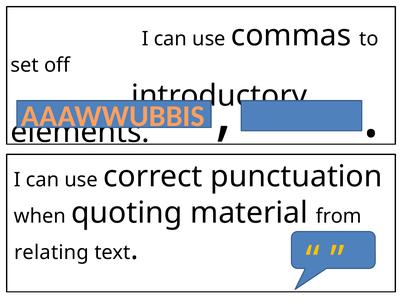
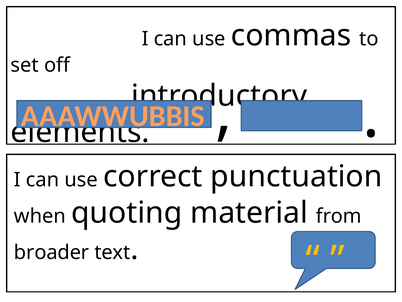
relating: relating -> broader
